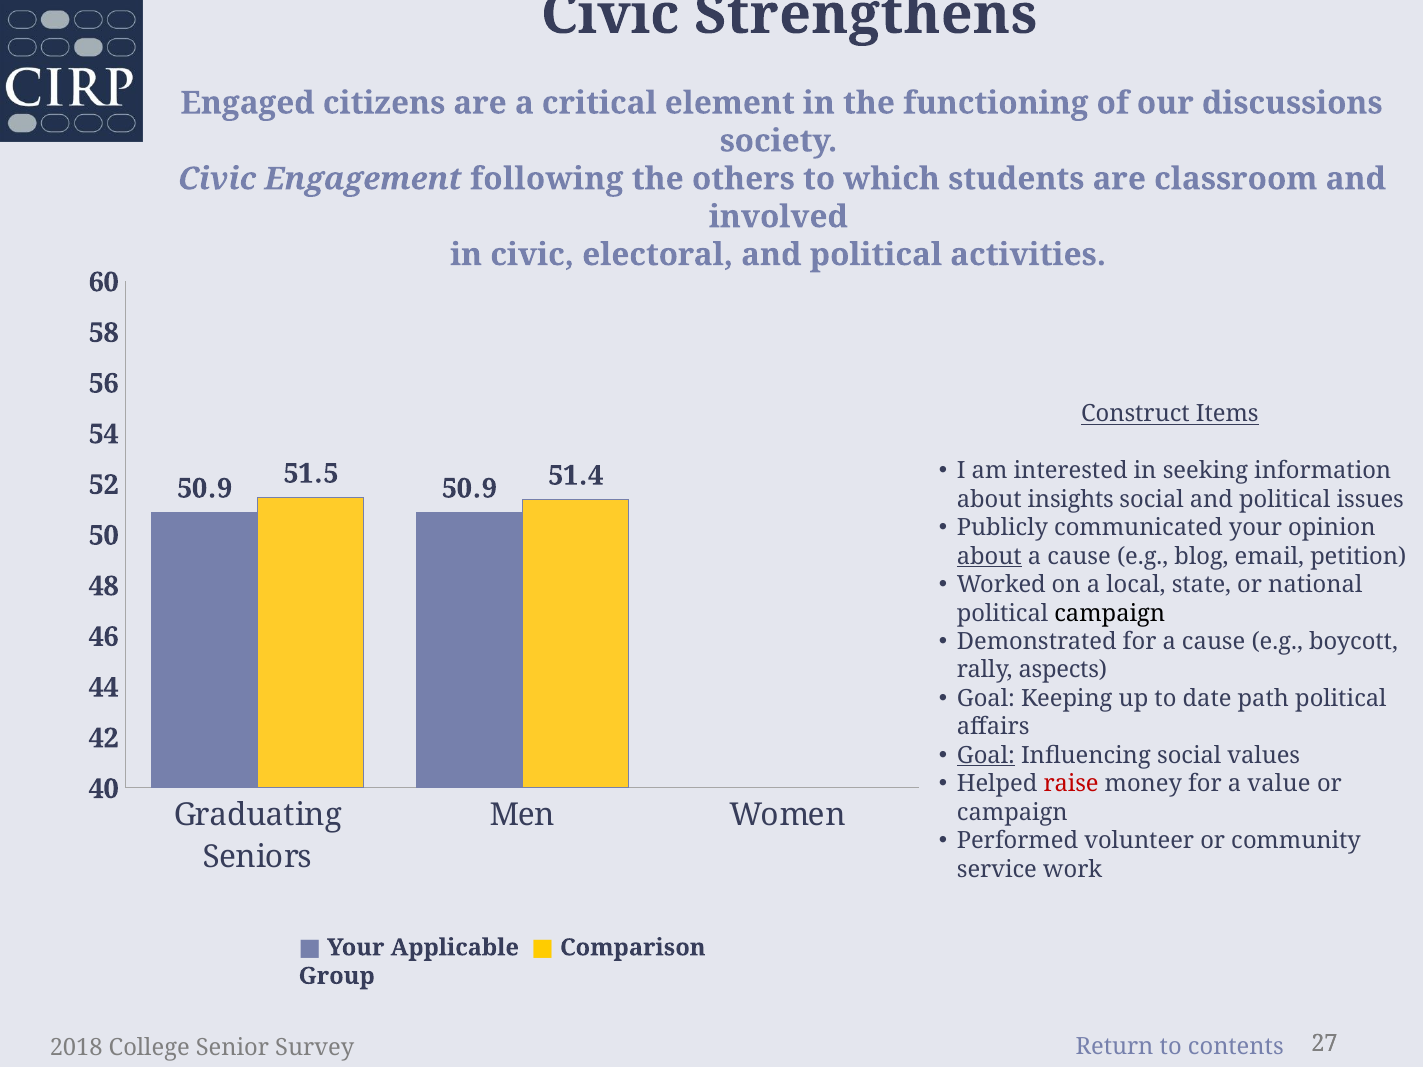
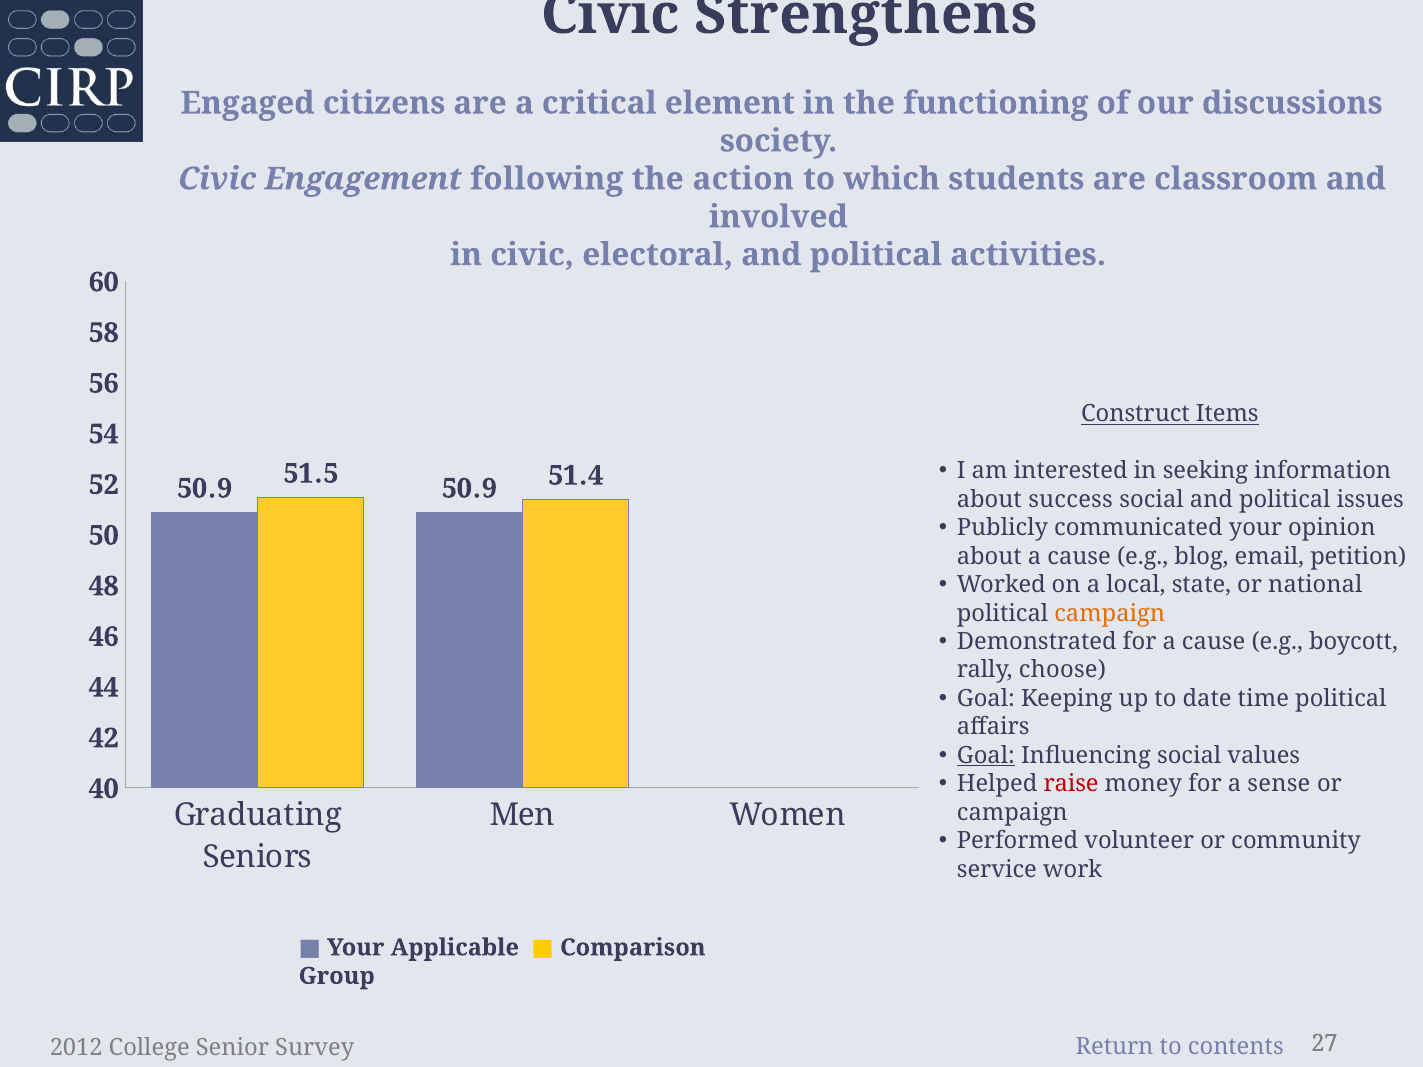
others: others -> action
insights: insights -> success
about at (989, 556) underline: present -> none
campaign at (1110, 613) colour: black -> orange
aspects: aspects -> choose
path: path -> time
value: value -> sense
2018: 2018 -> 2012
